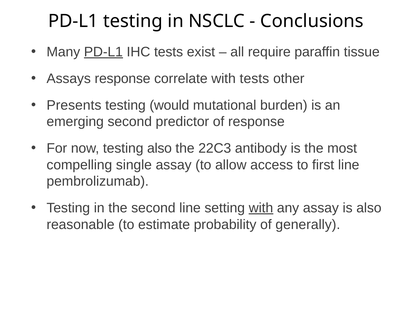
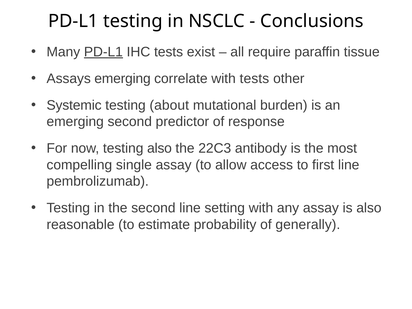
Assays response: response -> emerging
Presents: Presents -> Systemic
would: would -> about
with at (261, 208) underline: present -> none
